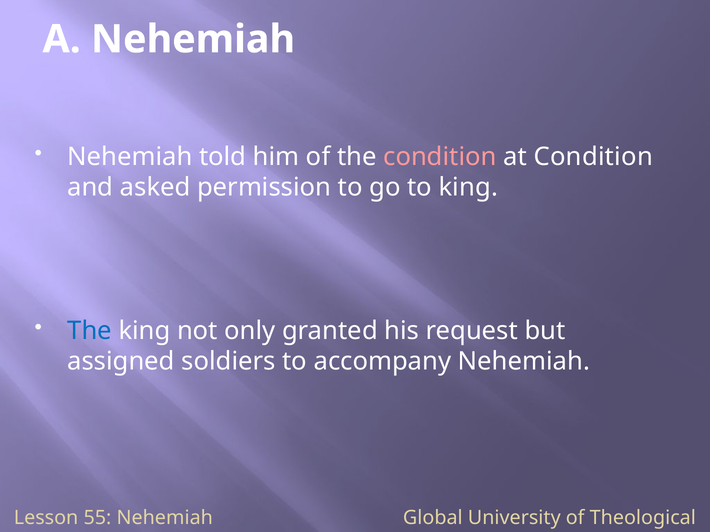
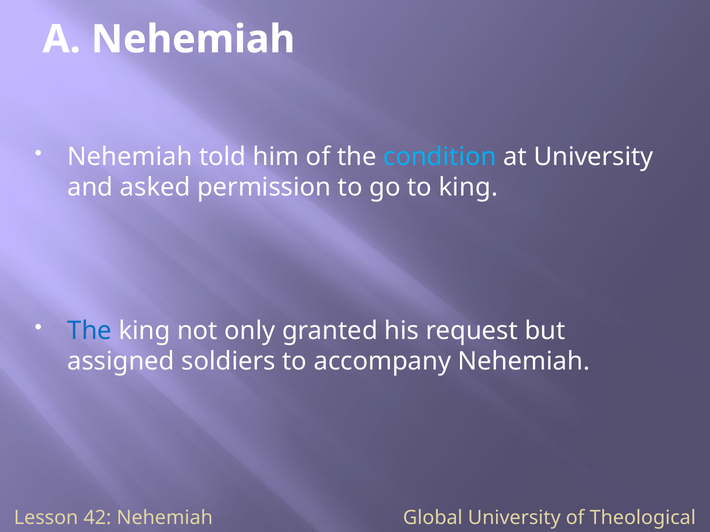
condition at (440, 157) colour: pink -> light blue
at Condition: Condition -> University
55: 55 -> 42
